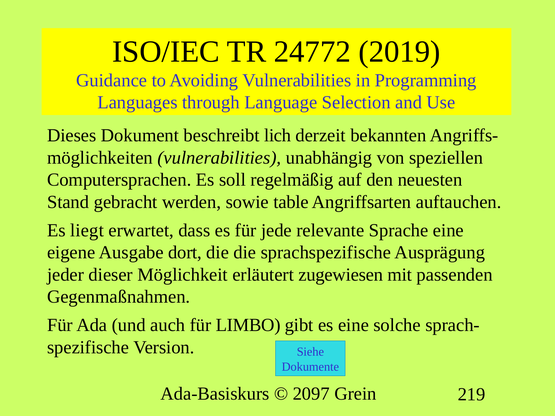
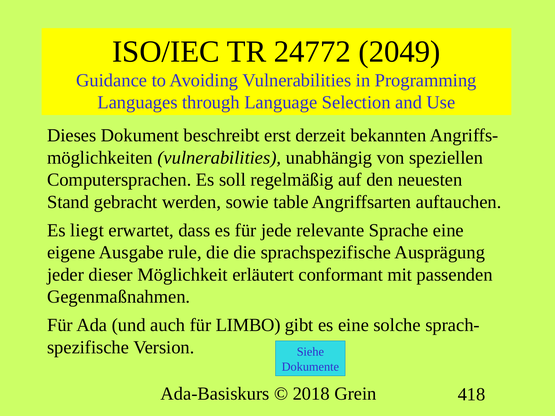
2019: 2019 -> 2049
lich: lich -> erst
dort: dort -> rule
zugewiesen: zugewiesen -> conformant
2097: 2097 -> 2018
219: 219 -> 418
